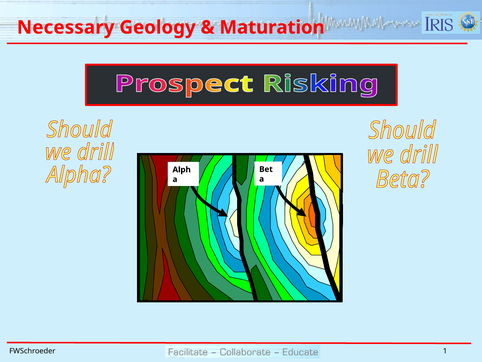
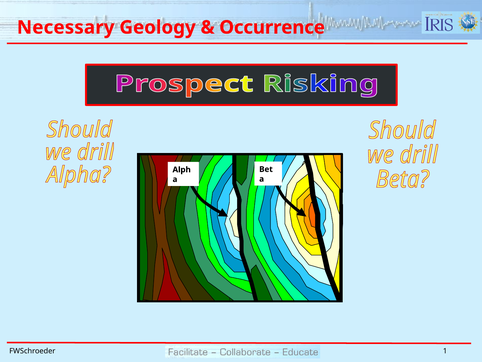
Maturation: Maturation -> Occurrence
